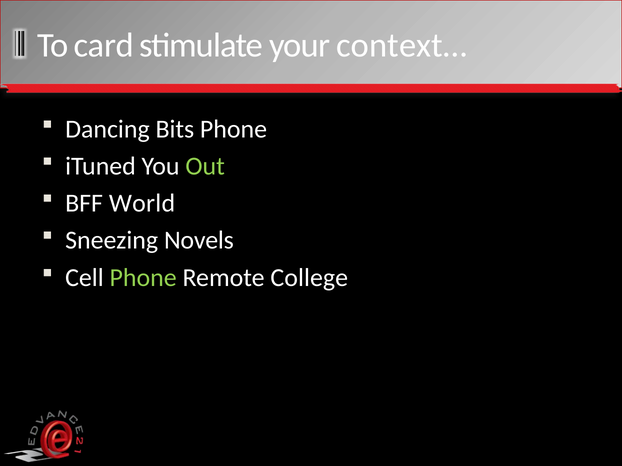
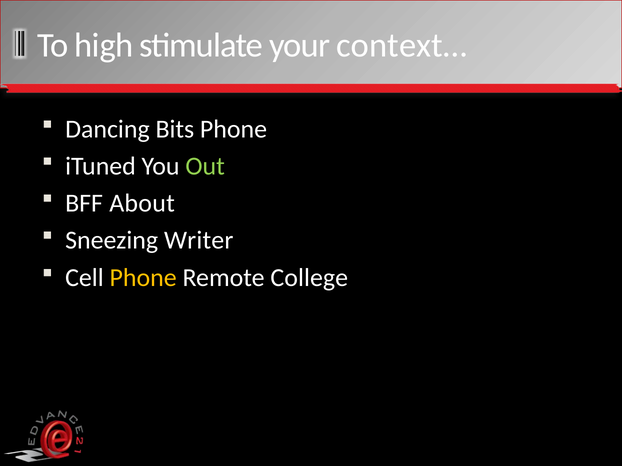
card: card -> high
World: World -> About
Novels: Novels -> Writer
Phone at (143, 278) colour: light green -> yellow
